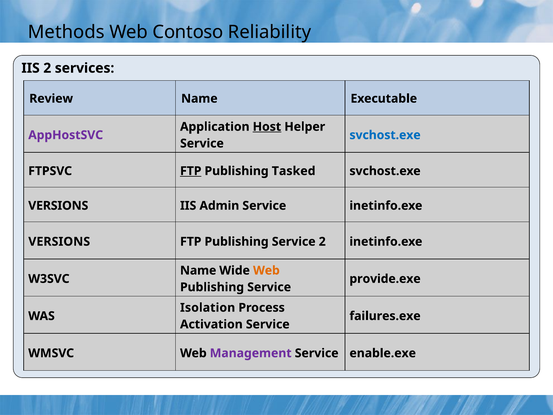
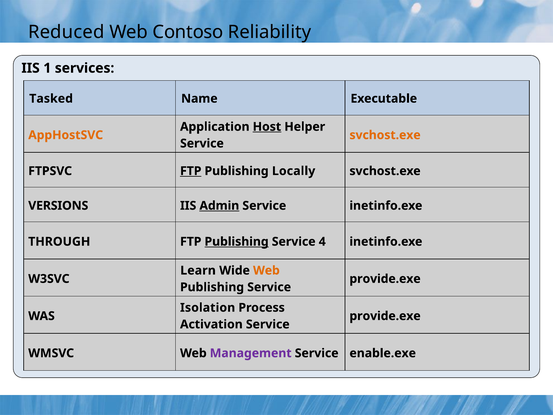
Methods: Methods -> Reduced
IIS 2: 2 -> 1
Review: Review -> Tasked
AppHostSVC colour: purple -> orange
svchost.exe at (385, 135) colour: blue -> orange
Tasked: Tasked -> Locally
Admin underline: none -> present
VERSIONS at (59, 241): VERSIONS -> THROUGH
Publishing at (237, 241) underline: none -> present
Service 2: 2 -> 4
Name at (198, 270): Name -> Learn
failures.exe at (385, 316): failures.exe -> provide.exe
